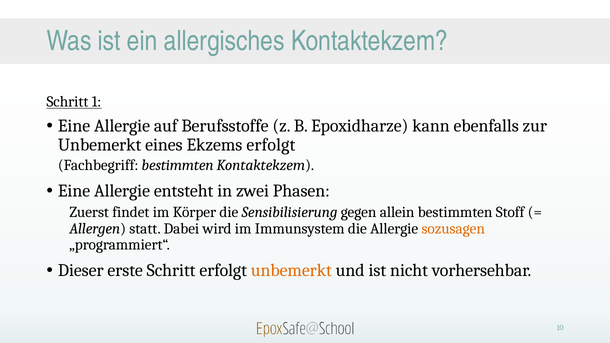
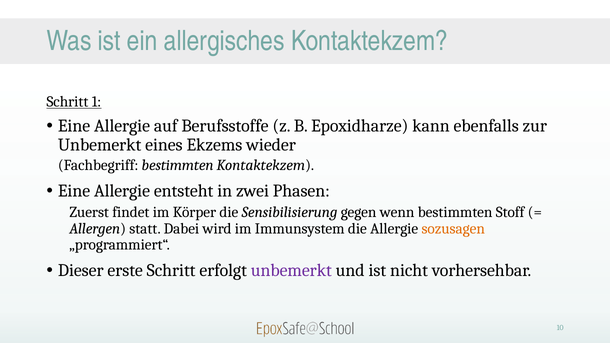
Ekzems erfolgt: erfolgt -> wieder
allein: allein -> wenn
unbemerkt at (291, 270) colour: orange -> purple
